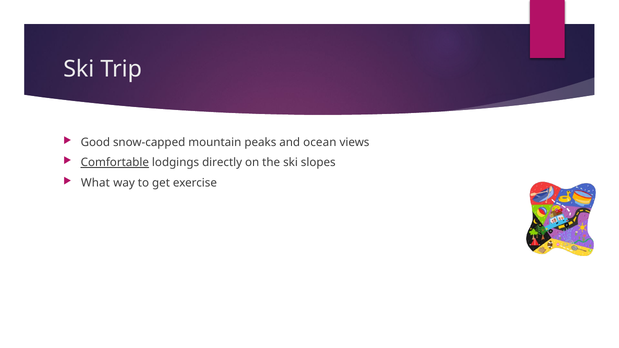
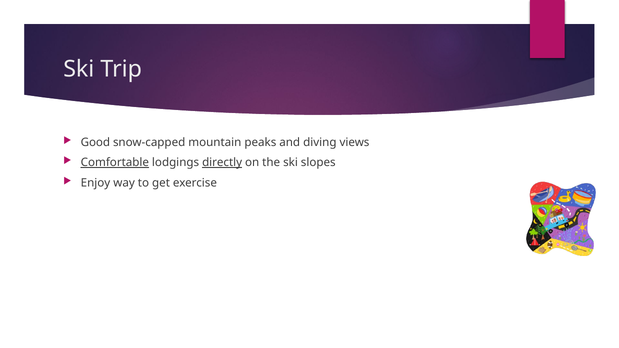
ocean: ocean -> diving
directly underline: none -> present
What: What -> Enjoy
